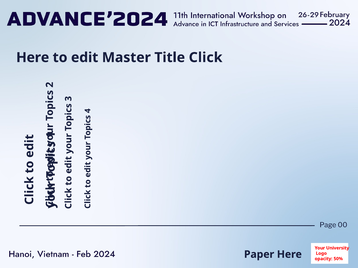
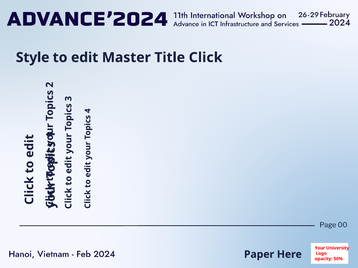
Here at (33, 58): Here -> Style
